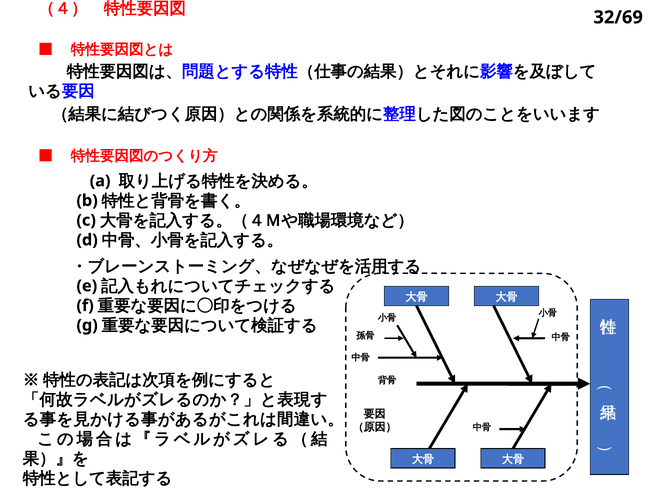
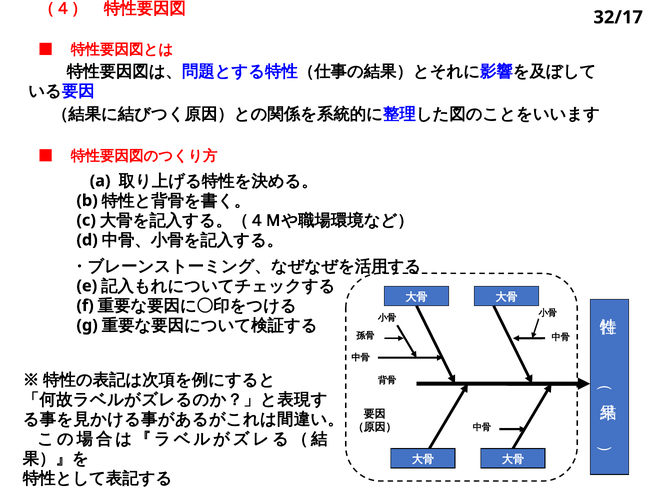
32/69: 32/69 -> 32/17
